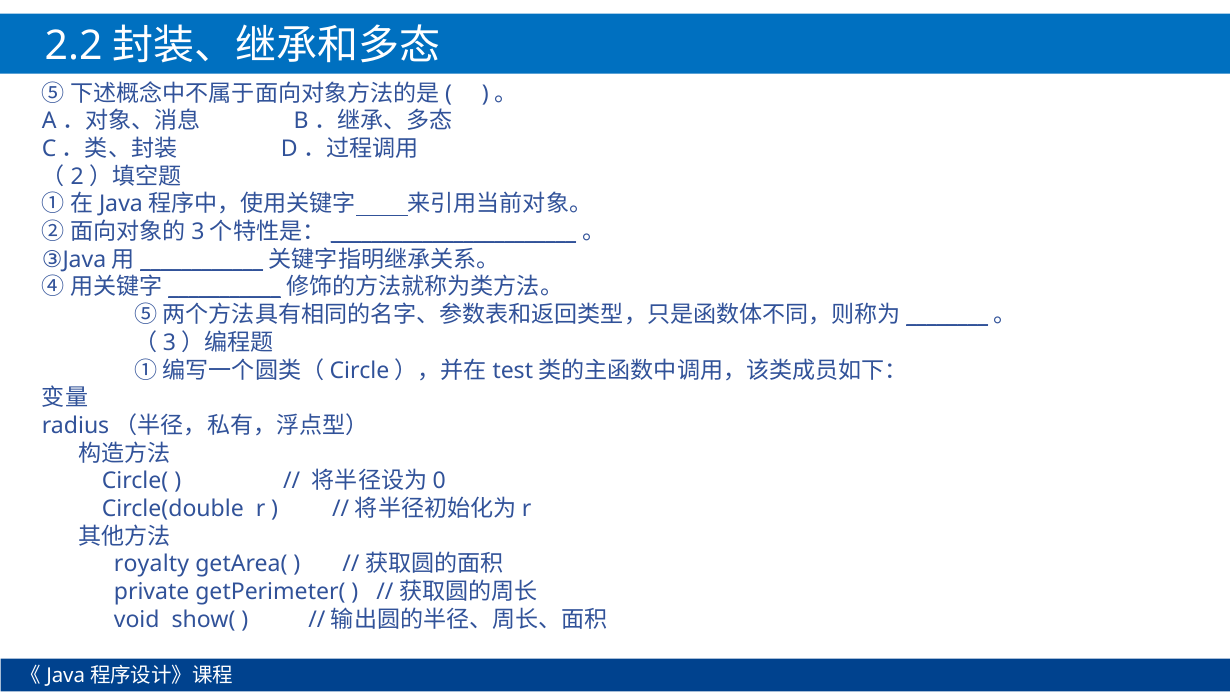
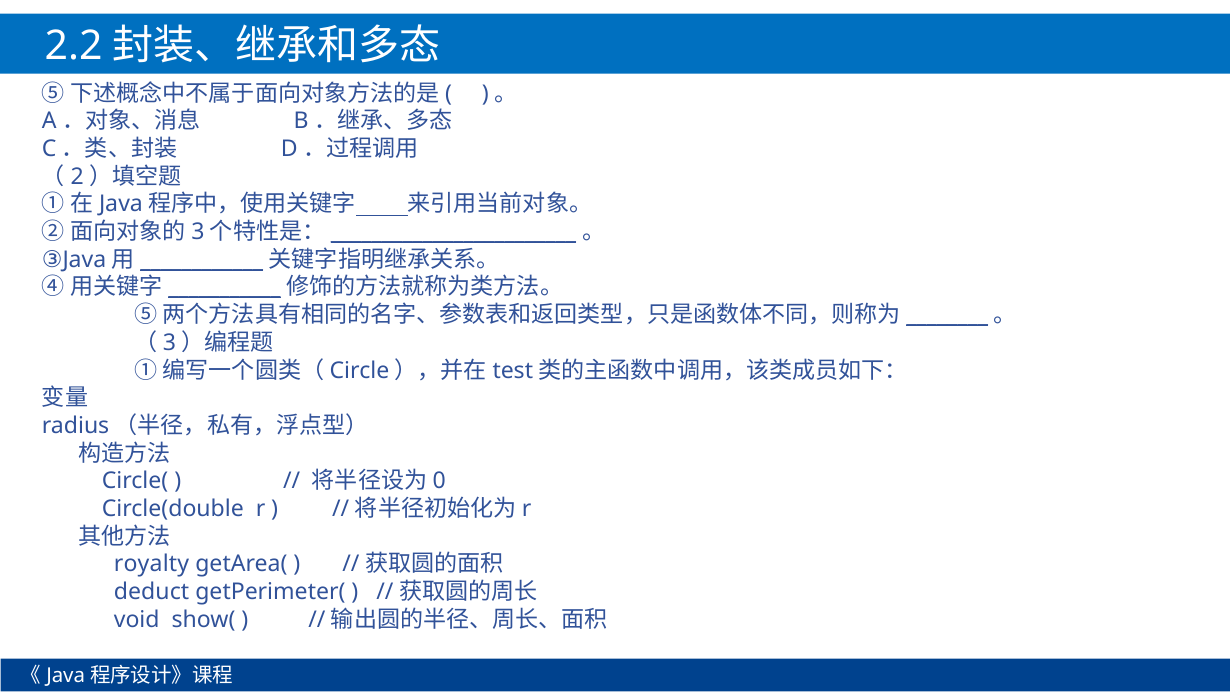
private: private -> deduct
